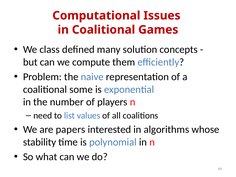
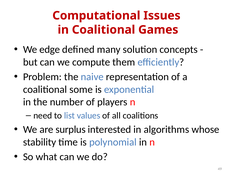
class: class -> edge
papers: papers -> surplus
